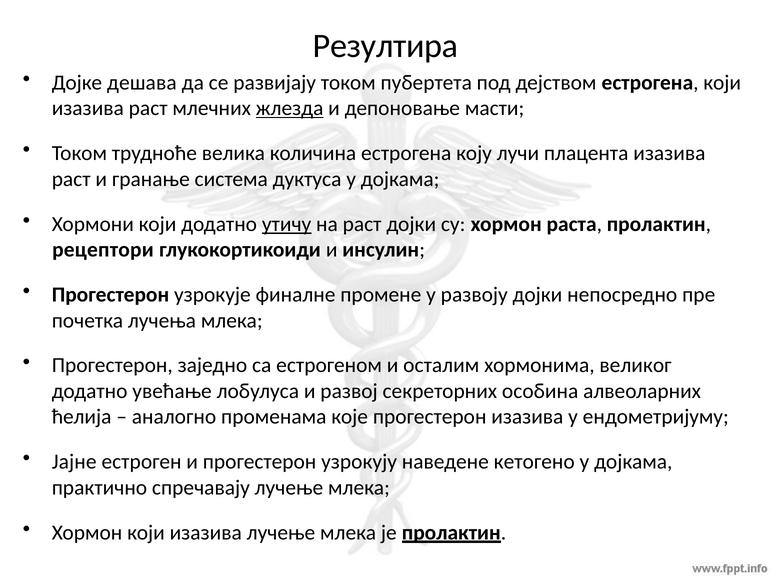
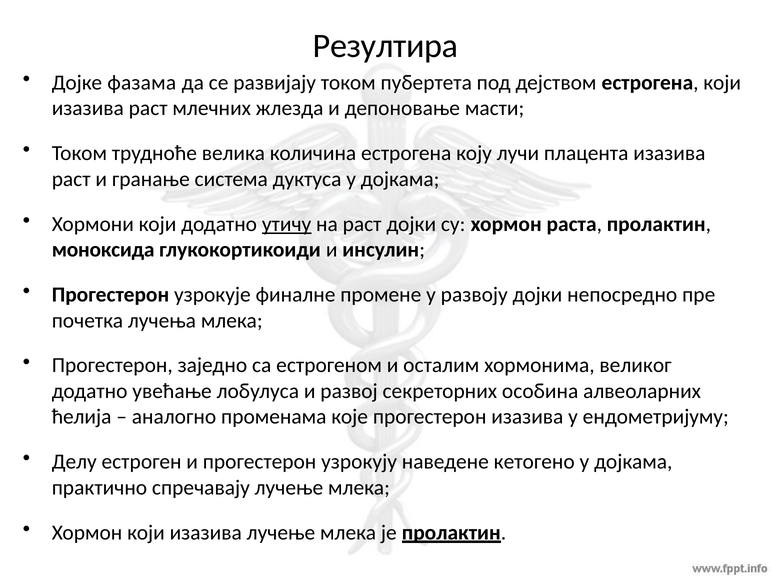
дешава: дешава -> фазама
жлезда underline: present -> none
рецептори: рецептори -> моноксида
Јајне: Јајне -> Делу
